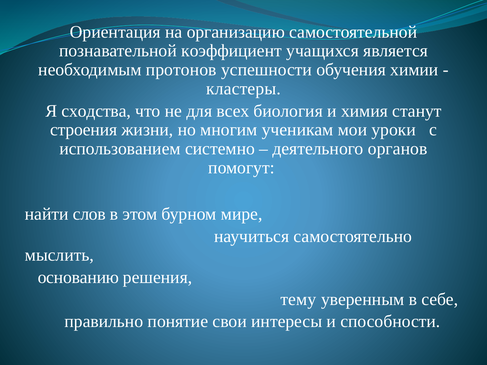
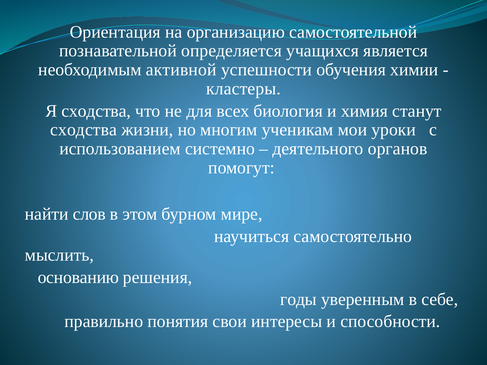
коэффициент: коэффициент -> определяется
протонов: протонов -> активной
строения at (84, 130): строения -> сходства
тему: тему -> годы
понятие: понятие -> понятия
